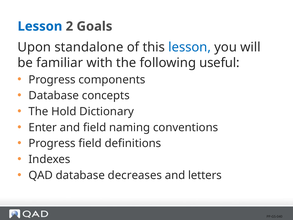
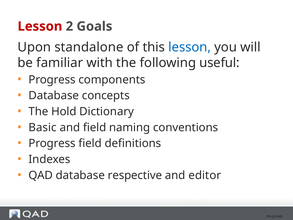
Lesson at (40, 26) colour: blue -> red
Enter: Enter -> Basic
decreases: decreases -> respective
letters: letters -> editor
